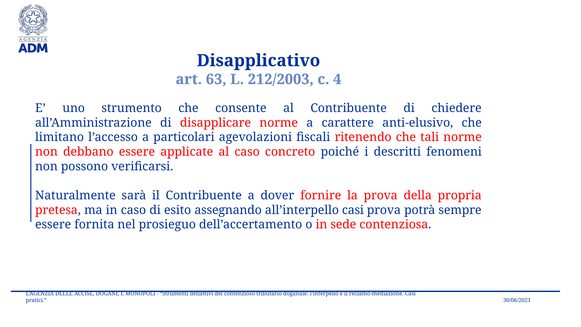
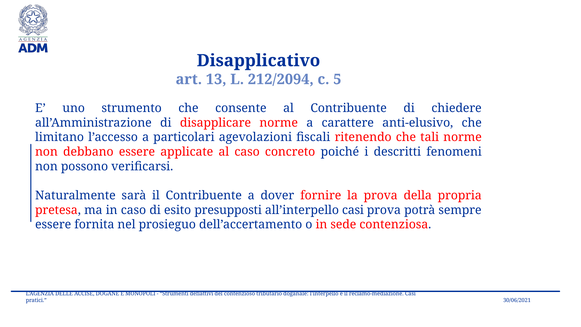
63: 63 -> 13
212/2003: 212/2003 -> 212/2094
4: 4 -> 5
assegnando: assegnando -> presupposti
